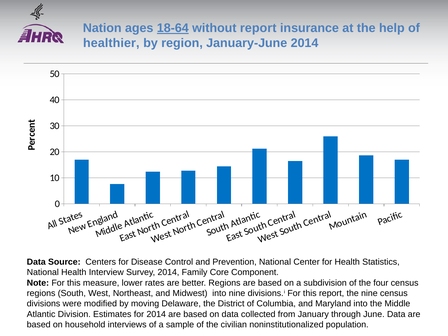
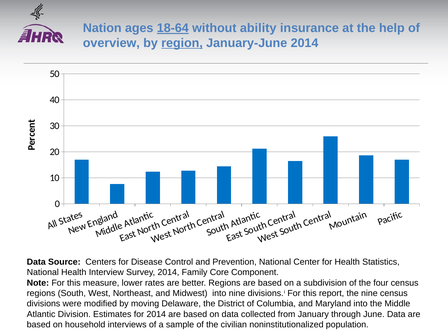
without report: report -> ability
healthier: healthier -> overview
region underline: none -> present
